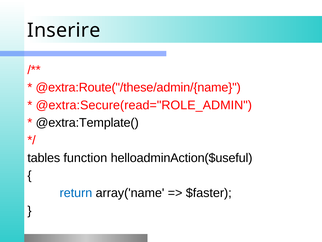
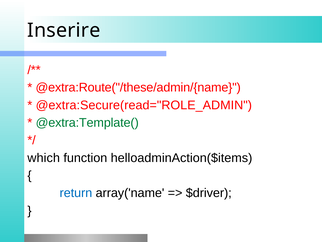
@extra:Template( colour: black -> green
tables: tables -> which
helloadminAction($useful: helloadminAction($useful -> helloadminAction($items
$faster: $faster -> $driver
